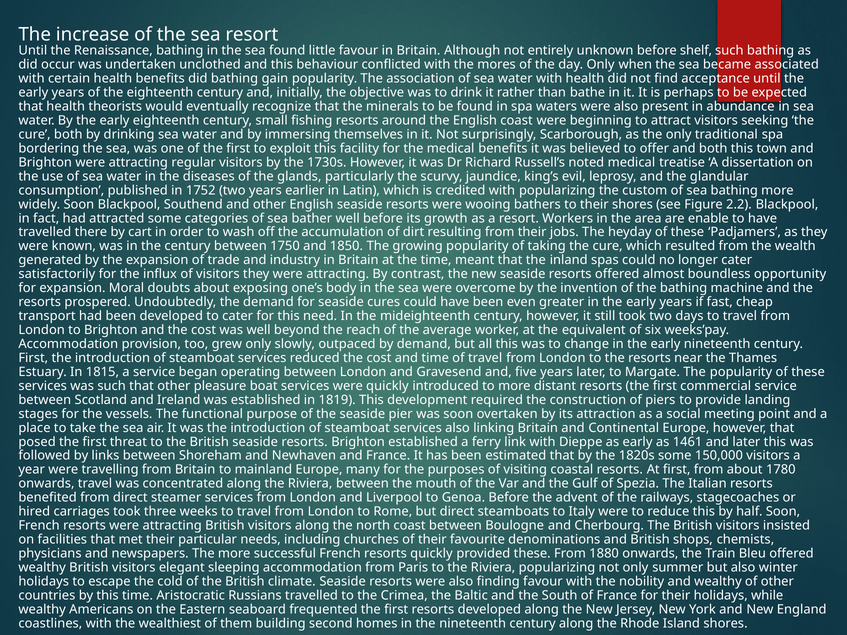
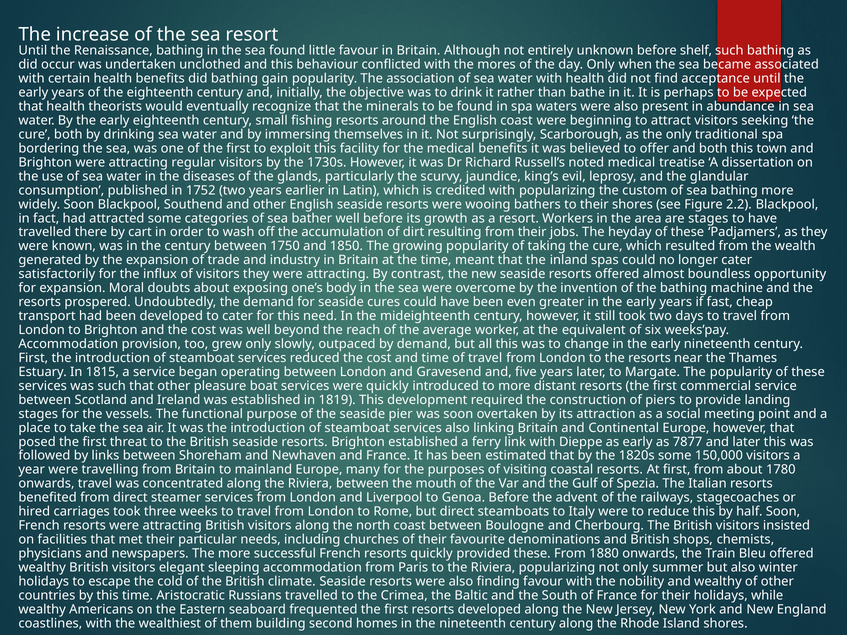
are enable: enable -> stages
1461: 1461 -> 7877
